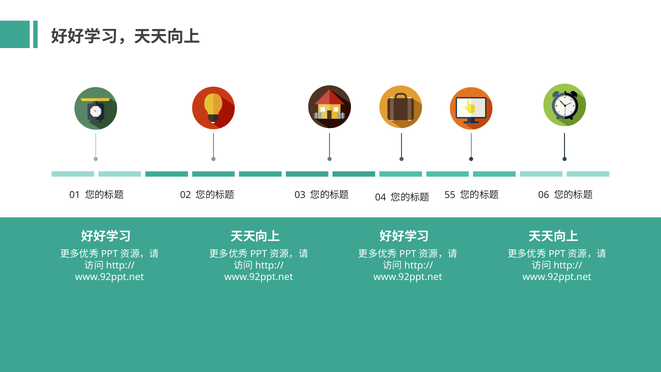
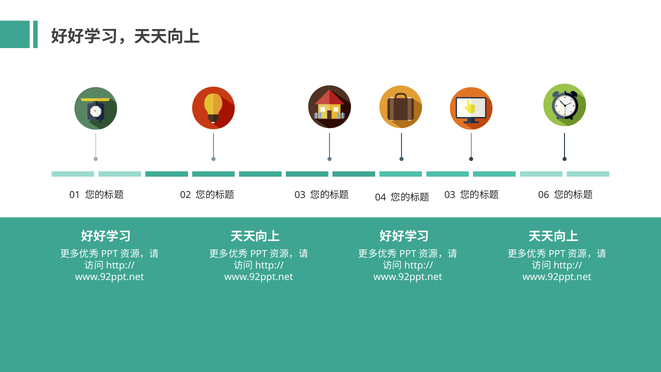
55 at (450, 195): 55 -> 03
